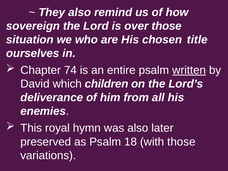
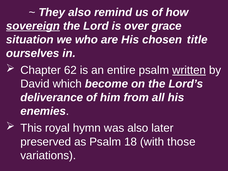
sovereign underline: none -> present
over those: those -> grace
74: 74 -> 62
children: children -> become
